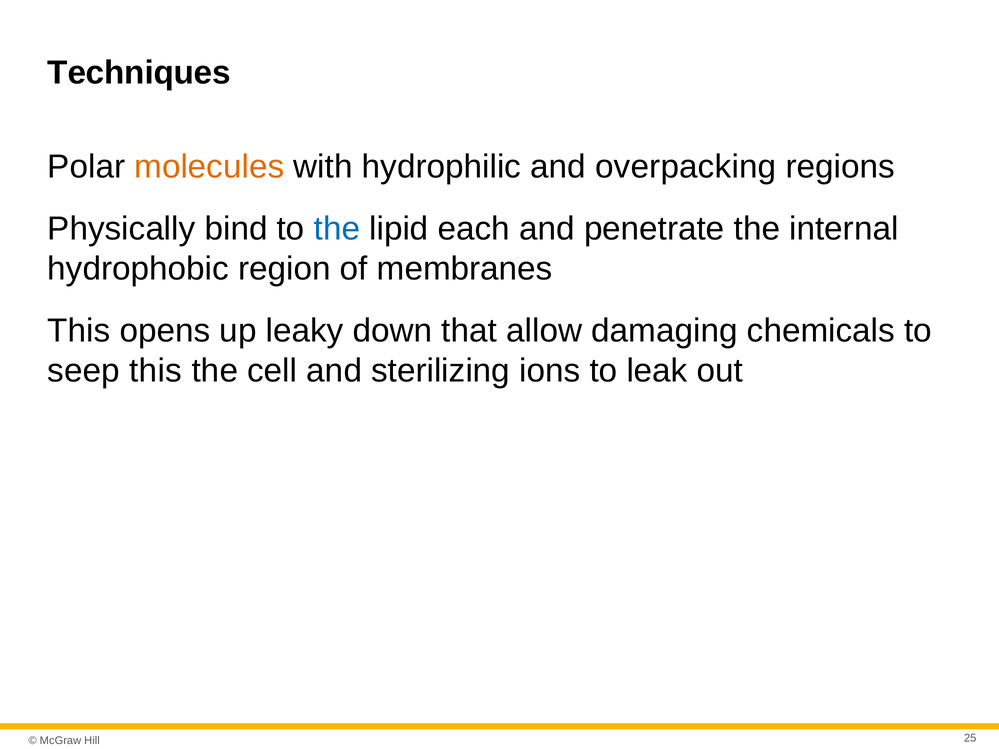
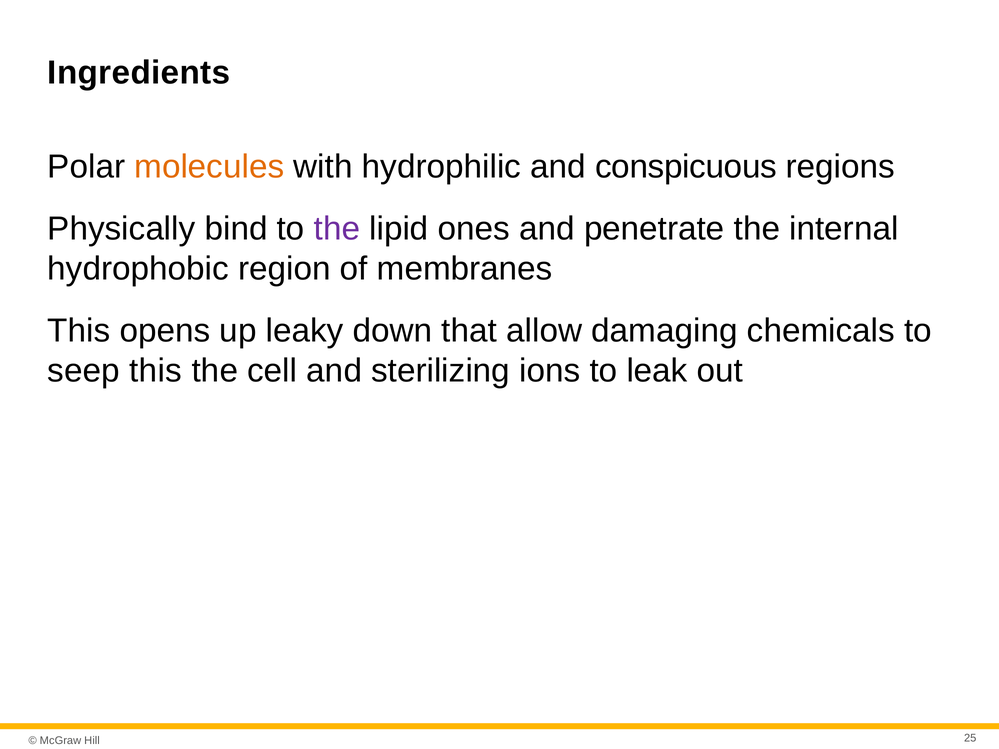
Techniques: Techniques -> Ingredients
overpacking: overpacking -> conspicuous
the at (337, 229) colour: blue -> purple
each: each -> ones
